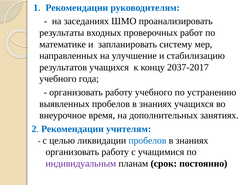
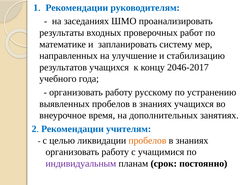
2037-2017: 2037-2017 -> 2046-2017
работу учебного: учебного -> русскому
пробелов at (147, 141) colour: blue -> orange
